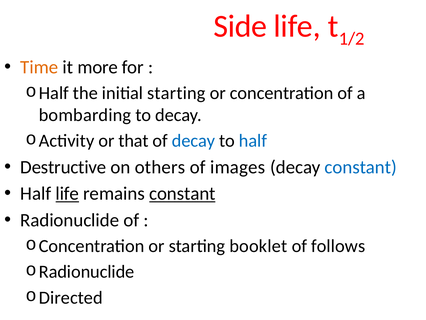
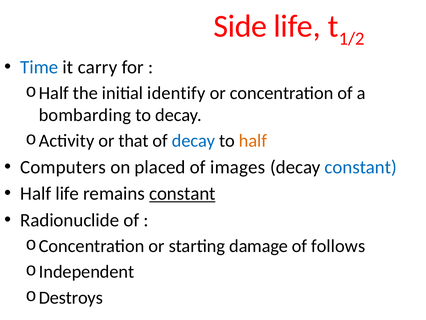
Time colour: orange -> blue
more: more -> carry
initial starting: starting -> identify
half at (253, 141) colour: blue -> orange
Destructive: Destructive -> Computers
others: others -> placed
life at (67, 193) underline: present -> none
booklet: booklet -> damage
Radionuclide at (87, 271): Radionuclide -> Independent
Directed: Directed -> Destroys
